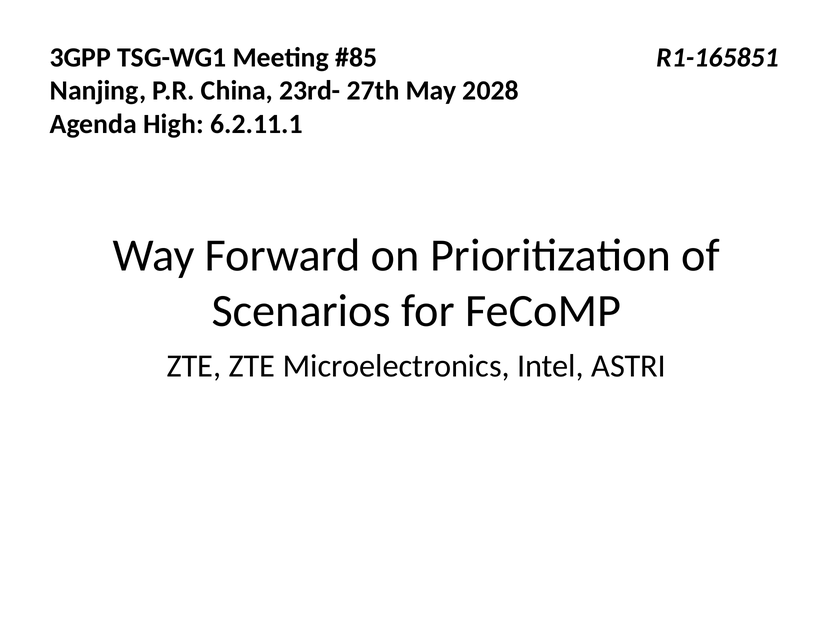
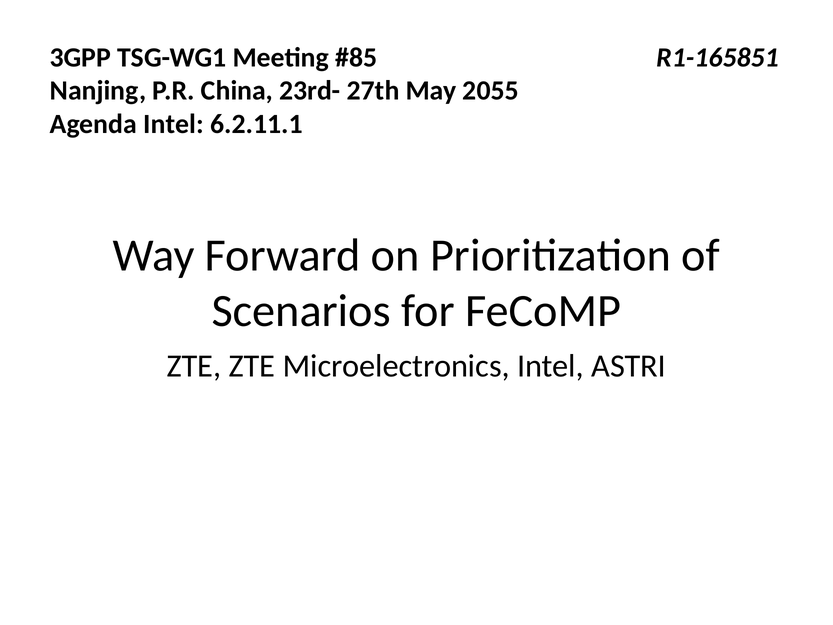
2028: 2028 -> 2055
Agenda High: High -> Intel
